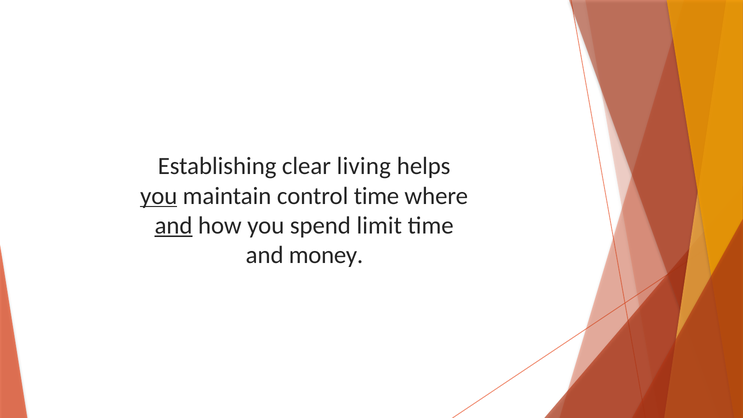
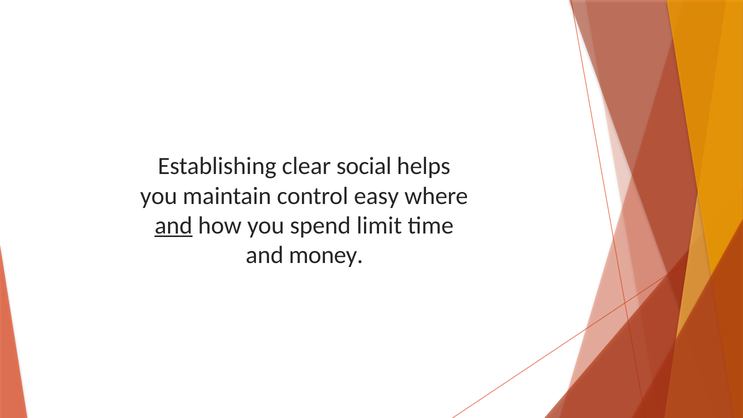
living: living -> social
you at (159, 196) underline: present -> none
control time: time -> easy
